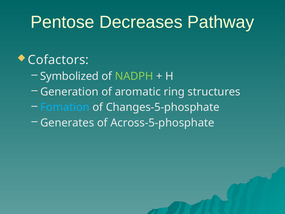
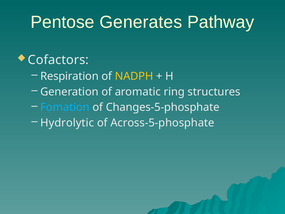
Decreases: Decreases -> Generates
Symbolized: Symbolized -> Respiration
NADPH colour: light green -> yellow
Generates: Generates -> Hydrolytic
